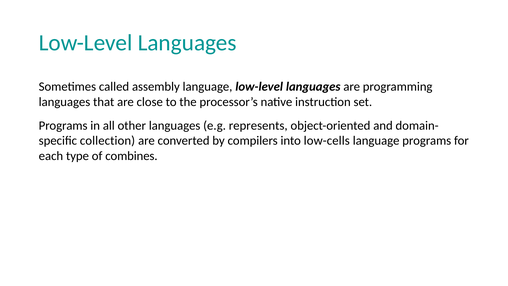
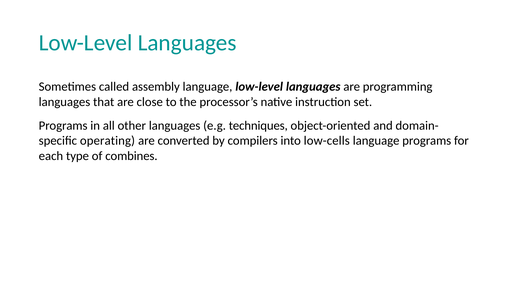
represents: represents -> techniques
collection: collection -> operating
